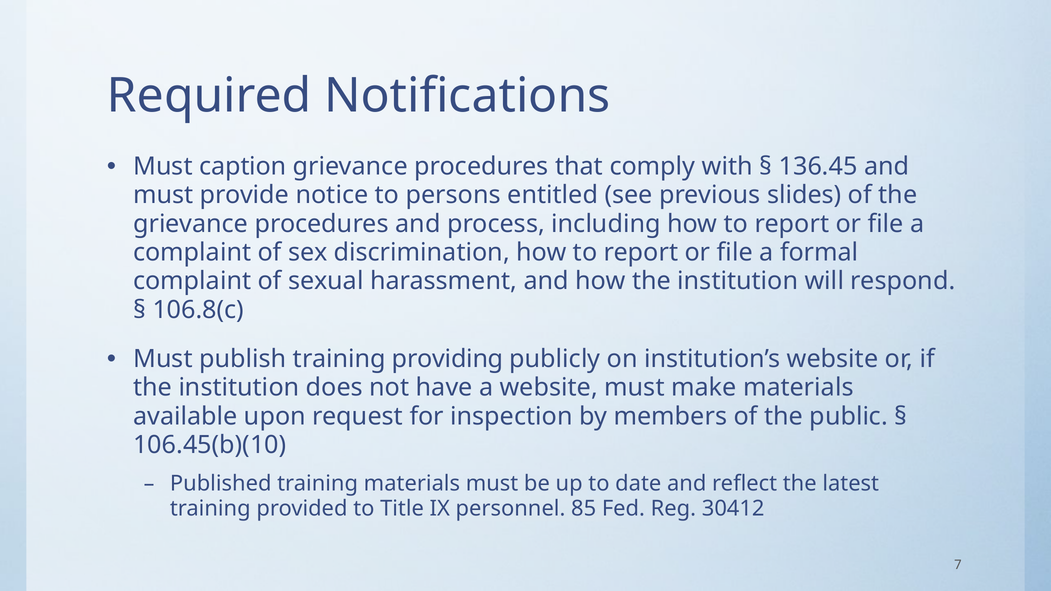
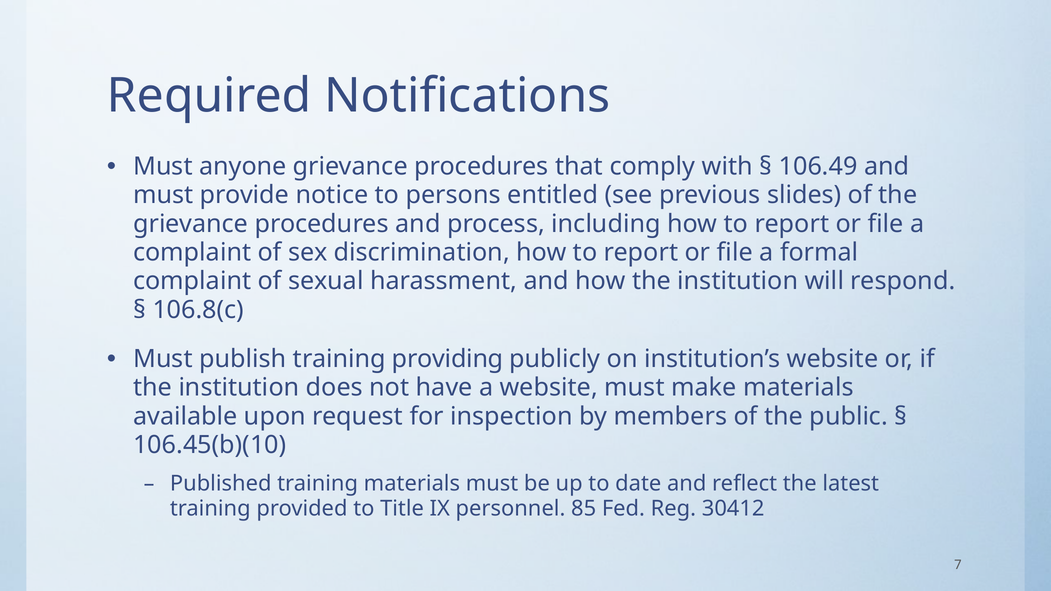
caption: caption -> anyone
136.45: 136.45 -> 106.49
